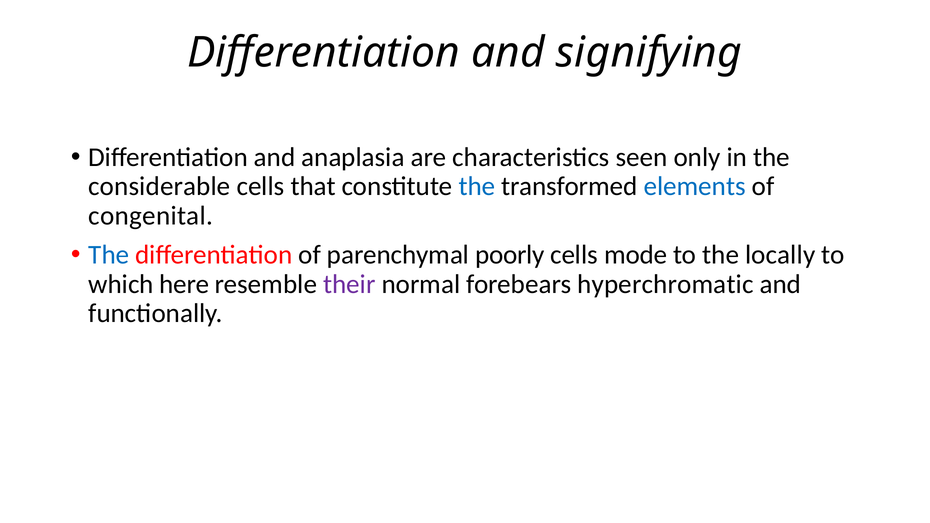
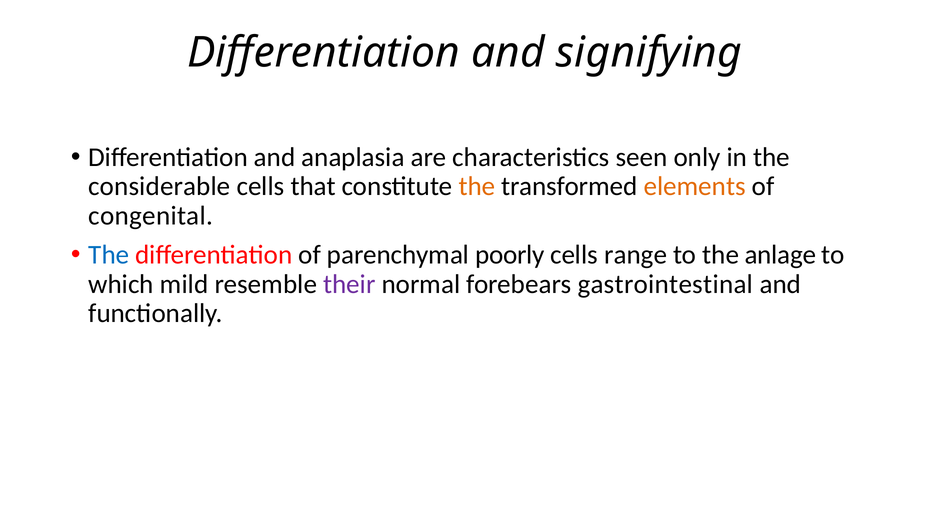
the at (477, 187) colour: blue -> orange
elements colour: blue -> orange
mode: mode -> range
locally: locally -> anlage
here: here -> mild
hyperchromatic: hyperchromatic -> gastrointestinal
